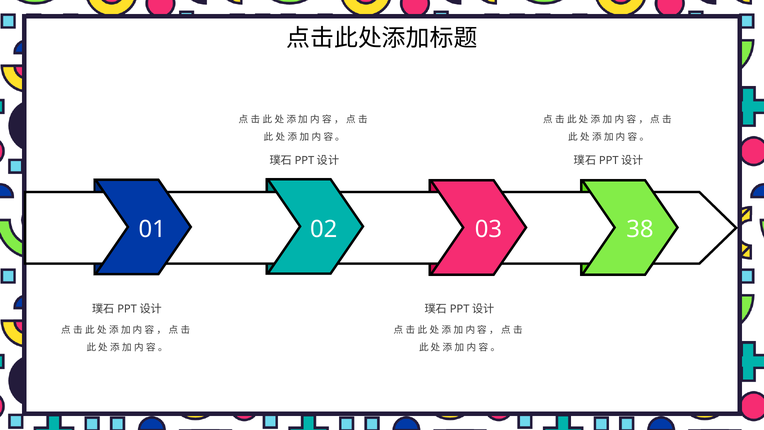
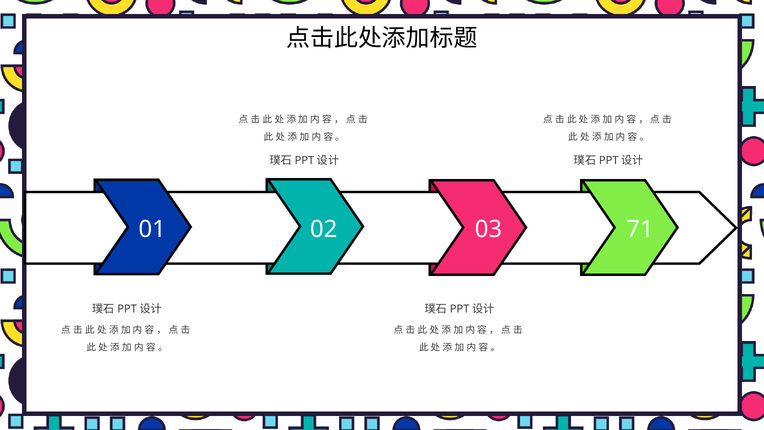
38: 38 -> 71
